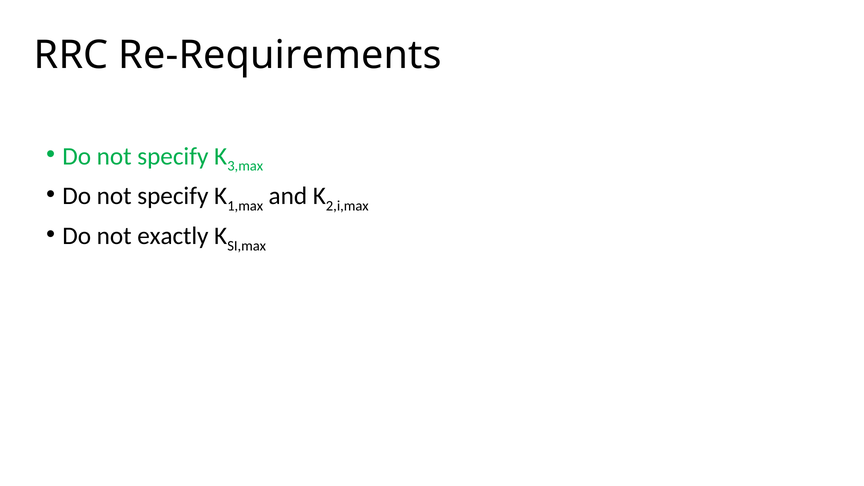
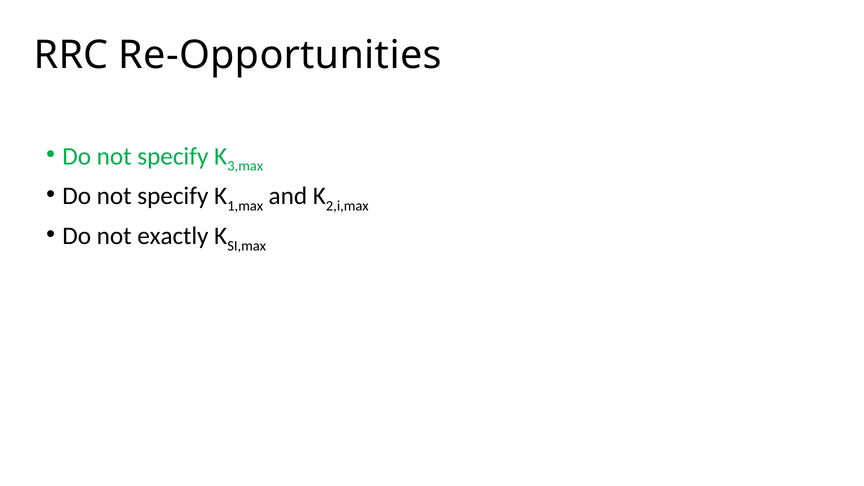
Re-Requirements: Re-Requirements -> Re-Opportunities
